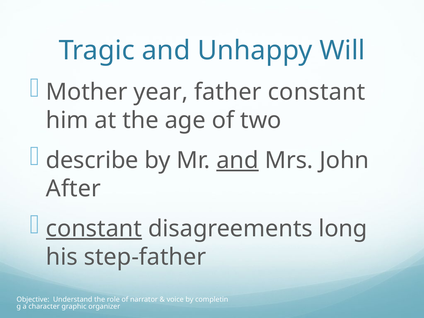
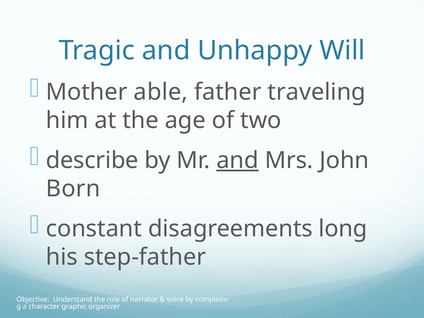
year: year -> able
father constant: constant -> traveling
After: After -> Born
constant at (94, 229) underline: present -> none
